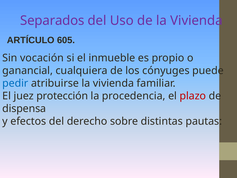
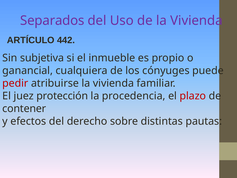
605: 605 -> 442
vocación: vocación -> subjetiva
pedir colour: blue -> red
dispensa: dispensa -> contener
